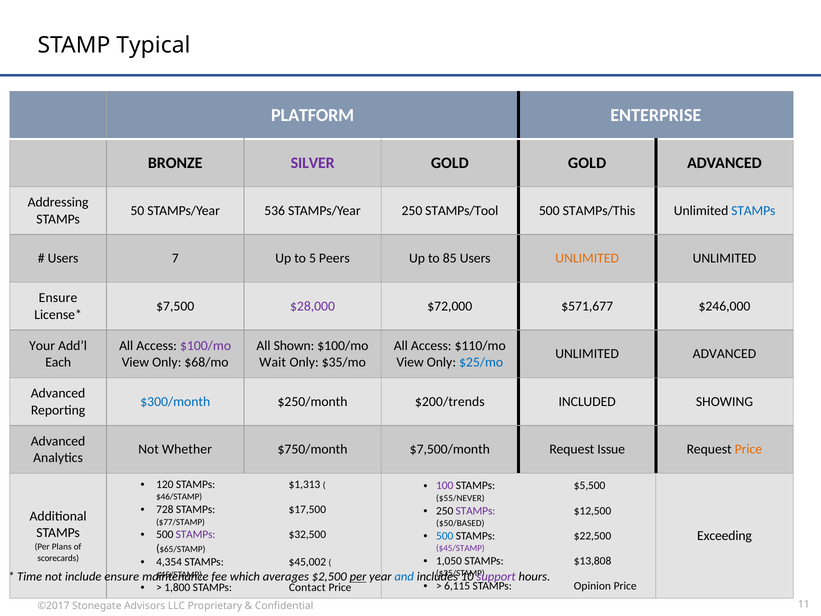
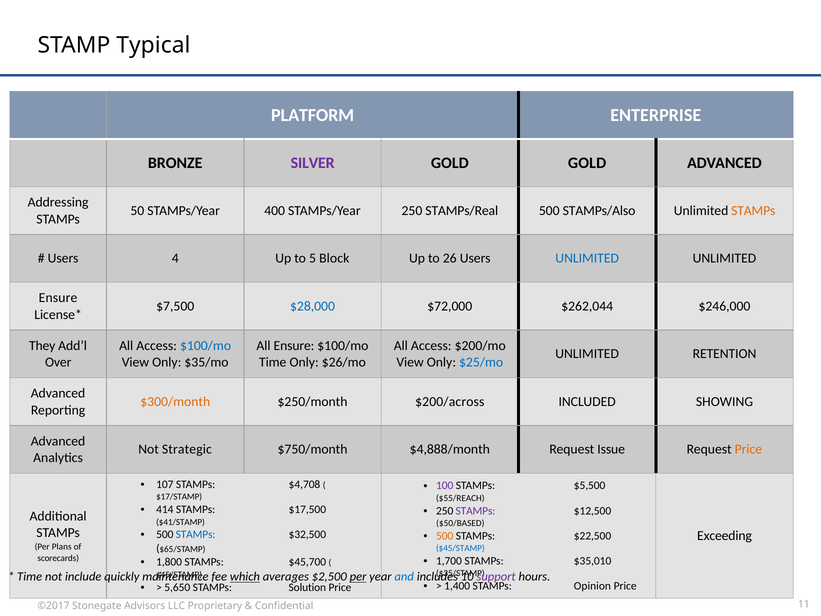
536: 536 -> 400
STAMPs/Tool: STAMPs/Tool -> STAMPs/Real
STAMPs/This: STAMPs/This -> STAMPs/Also
STAMPs at (753, 211) colour: blue -> orange
7: 7 -> 4
Peers: Peers -> Block
85: 85 -> 26
UNLIMITED at (587, 258) colour: orange -> blue
$28,000 colour: purple -> blue
$571,677: $571,677 -> $262,044
Your: Your -> They
$100/mo at (206, 345) colour: purple -> blue
All Shown: Shown -> Ensure
$110/mo: $110/mo -> $200/mo
UNLIMITED ADVANCED: ADVANCED -> RETENTION
Each: Each -> Over
$68/mo: $68/mo -> $35/mo
Wait at (273, 362): Wait -> Time
$35/mo: $35/mo -> $26/mo
$300/month colour: blue -> orange
$200/trends: $200/trends -> $200/across
Whether: Whether -> Strategic
$7,500/month: $7,500/month -> $4,888/month
120: 120 -> 107
$1,313: $1,313 -> $4,708
$46/STAMP: $46/STAMP -> $17/STAMP
$55/NEVER: $55/NEVER -> $55/REACH
728: 728 -> 414
$77/STAMP: $77/STAMP -> $41/STAMP
STAMPs at (196, 534) colour: purple -> blue
500 at (445, 536) colour: blue -> orange
$45/STAMP at (460, 548) colour: purple -> blue
1,050: 1,050 -> 1,700
$13,808: $13,808 -> $35,010
4,354: 4,354 -> 1,800
$45,002: $45,002 -> $45,700
include ensure: ensure -> quickly
which underline: none -> present
6,115: 6,115 -> 1,400
1,800: 1,800 -> 5,650
Contact: Contact -> Solution
